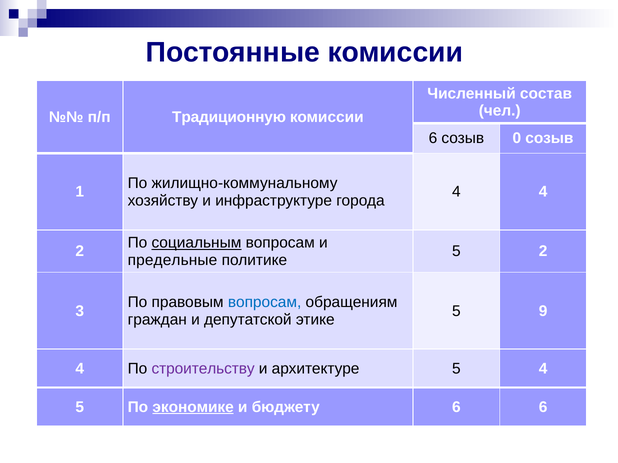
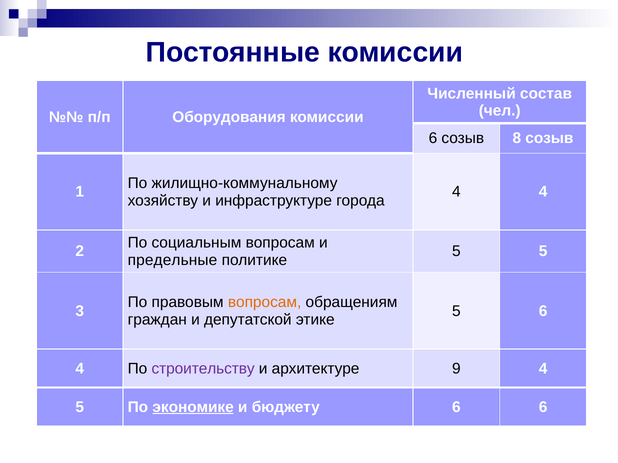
Традиционную: Традиционную -> Оборудования
0: 0 -> 8
социальным underline: present -> none
5 2: 2 -> 5
вопросам at (265, 303) colour: blue -> orange
5 9: 9 -> 6
архитектуре 5: 5 -> 9
